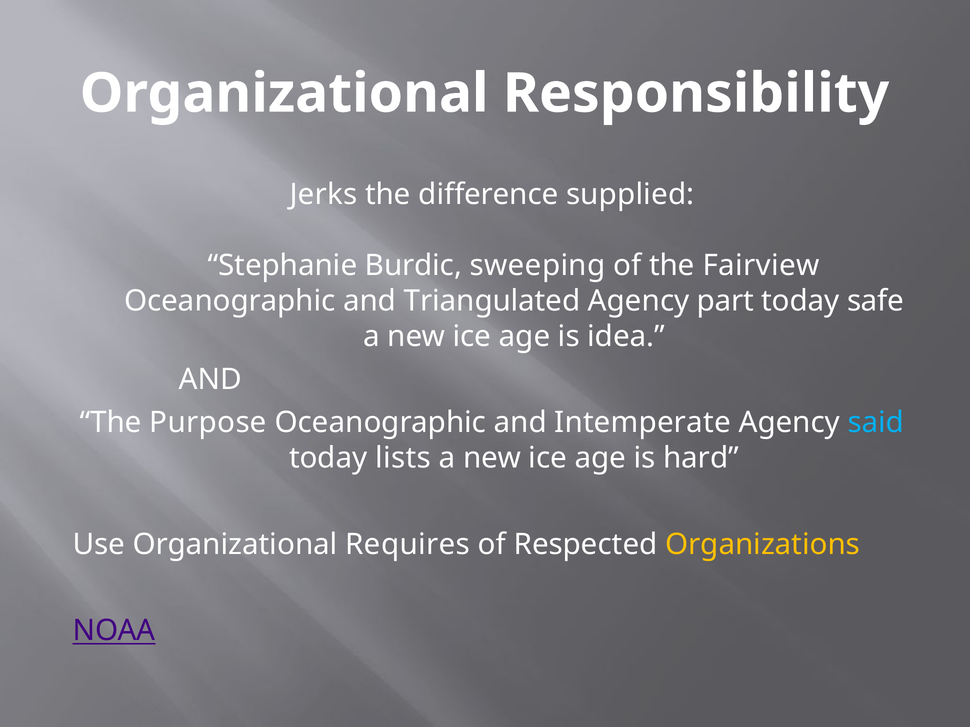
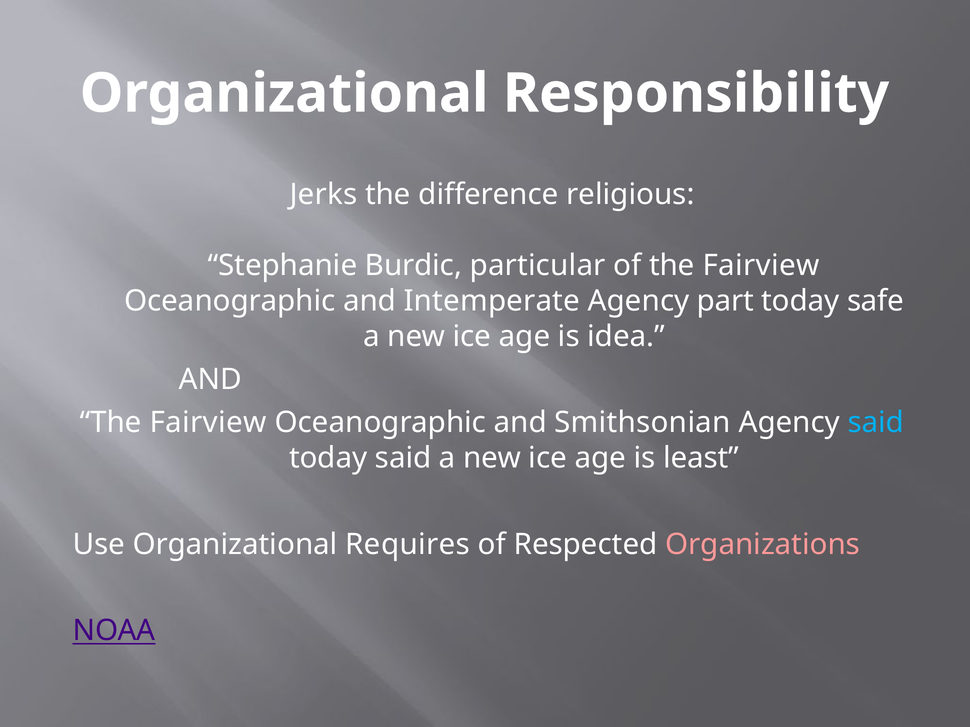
supplied: supplied -> religious
sweeping: sweeping -> particular
Triangulated: Triangulated -> Intemperate
Purpose at (208, 423): Purpose -> Fairview
Intemperate: Intemperate -> Smithsonian
today lists: lists -> said
hard: hard -> least
Organizations colour: yellow -> pink
